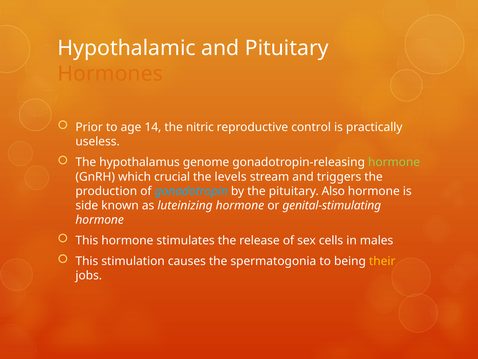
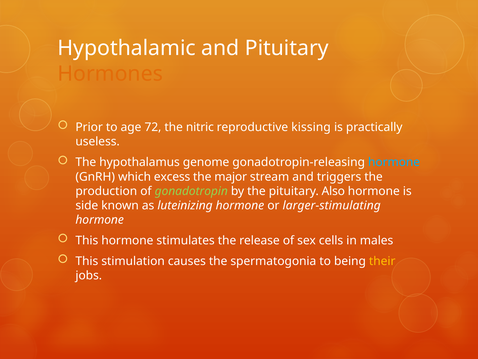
14: 14 -> 72
control: control -> kissing
hormone at (394, 162) colour: light green -> light blue
crucial: crucial -> excess
levels: levels -> major
gonadotropin colour: light blue -> light green
genital-stimulating: genital-stimulating -> larger-stimulating
